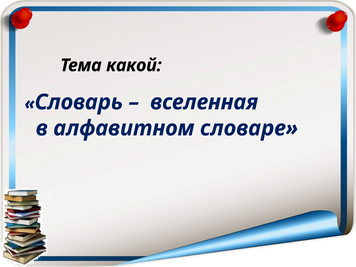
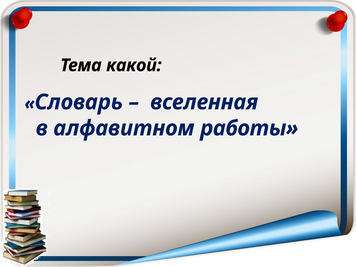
словаре: словаре -> работы
